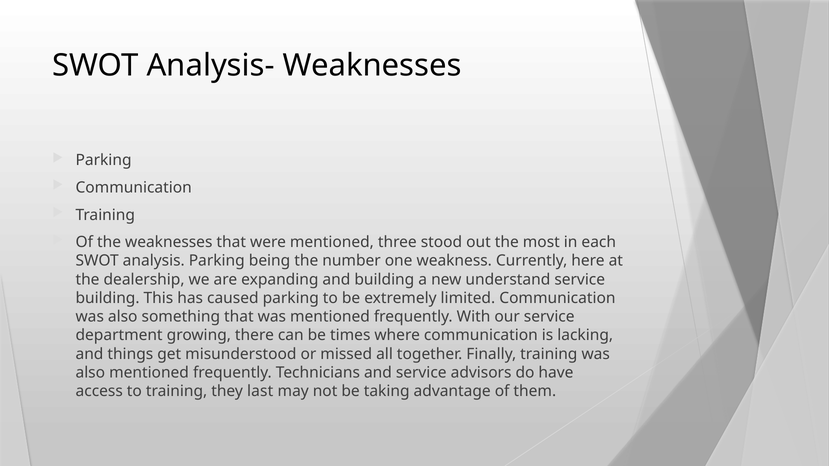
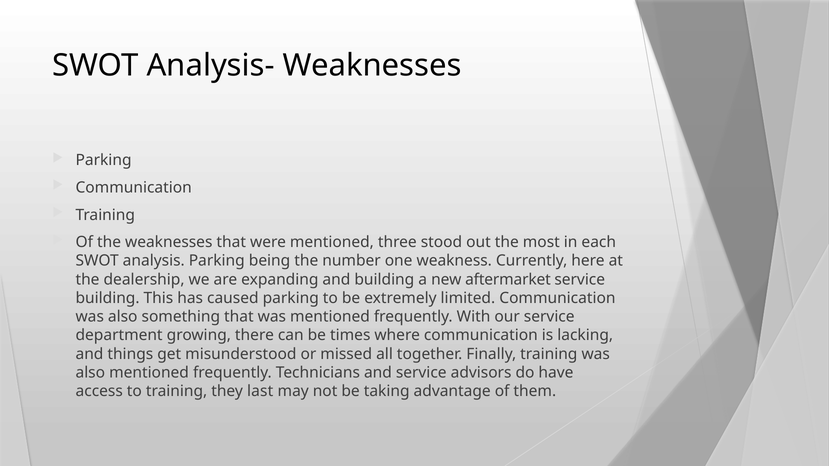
understand: understand -> aftermarket
